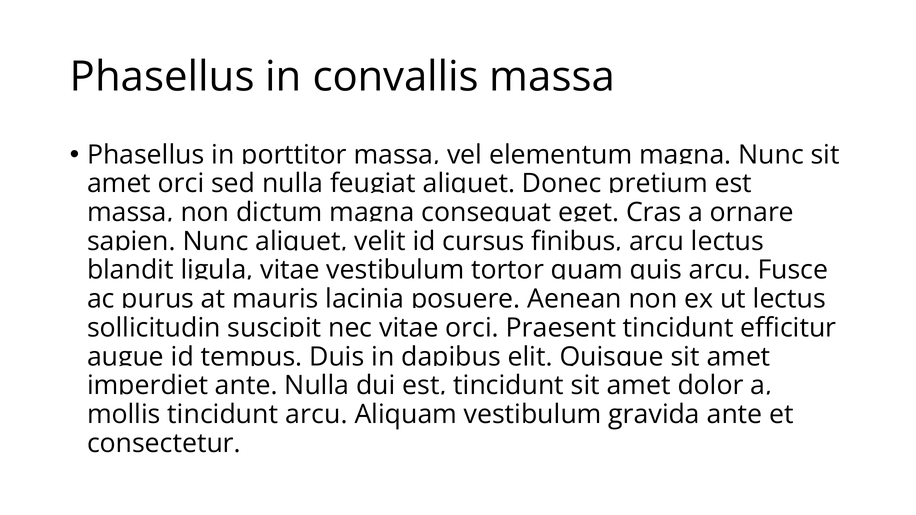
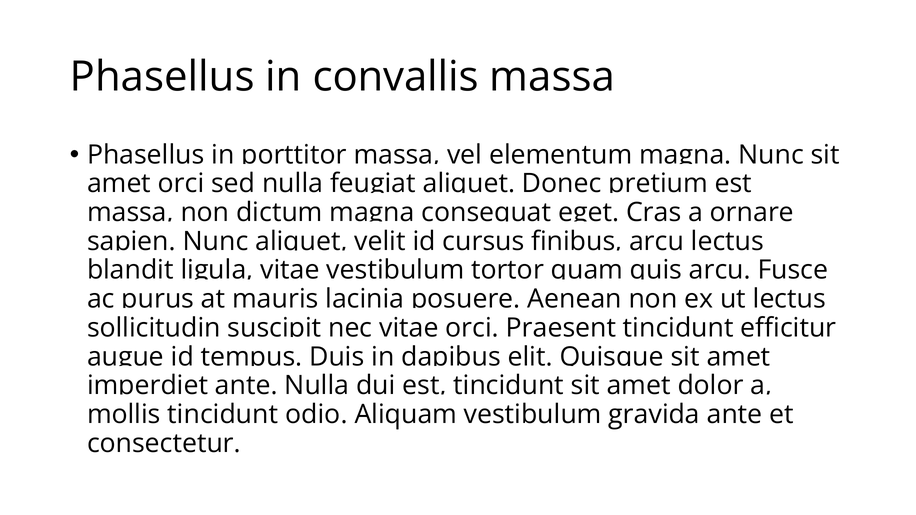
arcu at (316, 415): arcu -> odio
